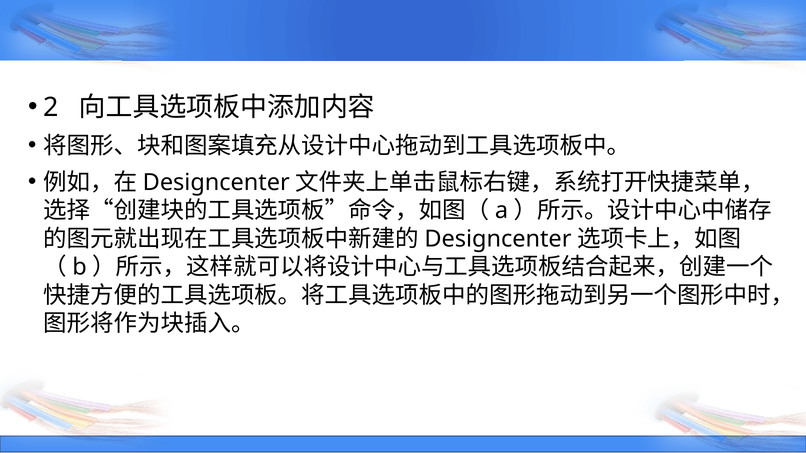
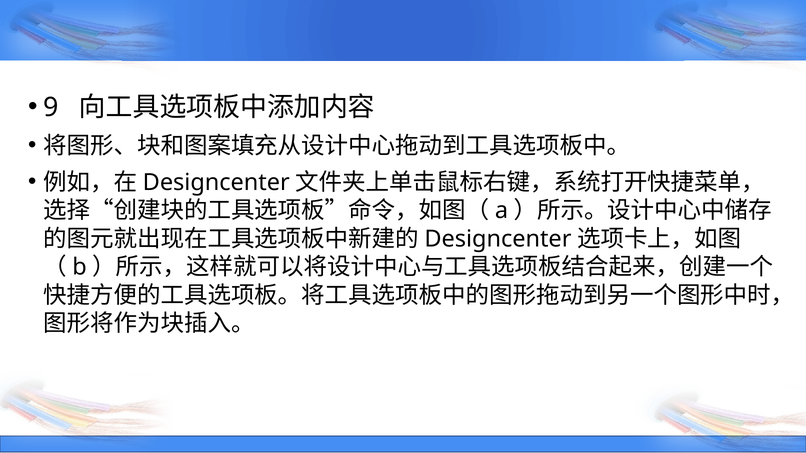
2: 2 -> 9
